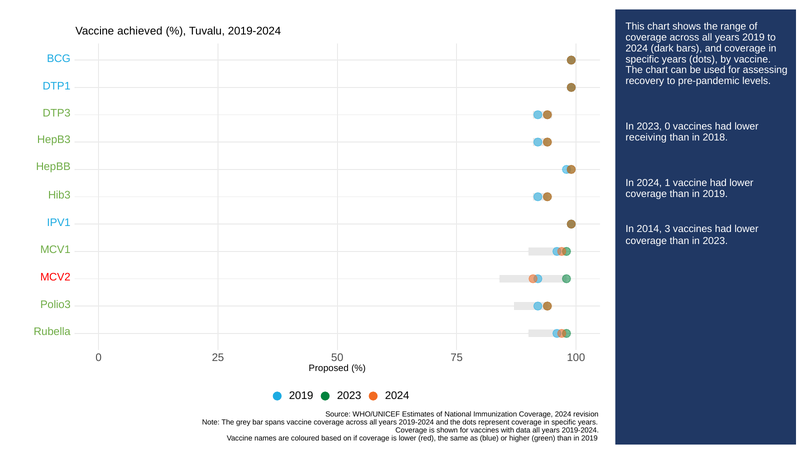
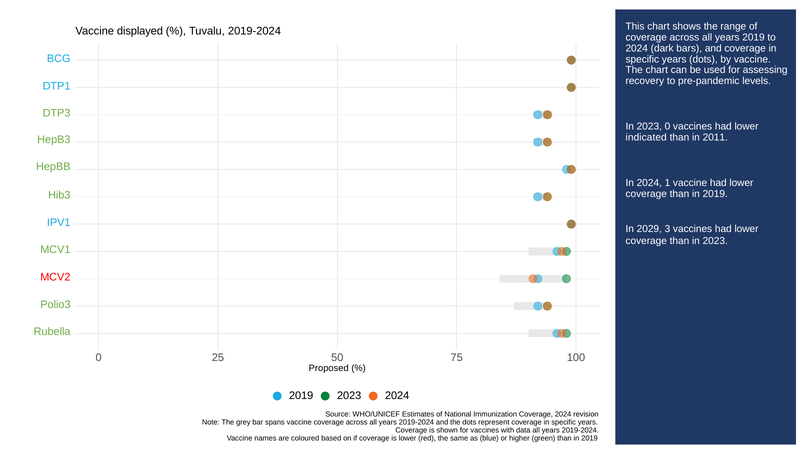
achieved: achieved -> displayed
receiving: receiving -> indicated
2018: 2018 -> 2011
2014: 2014 -> 2029
